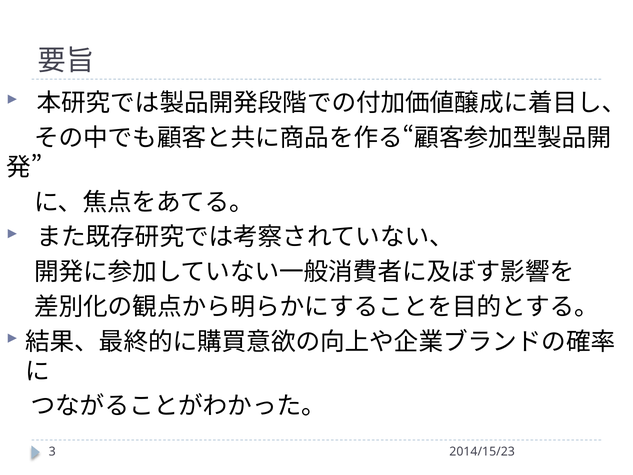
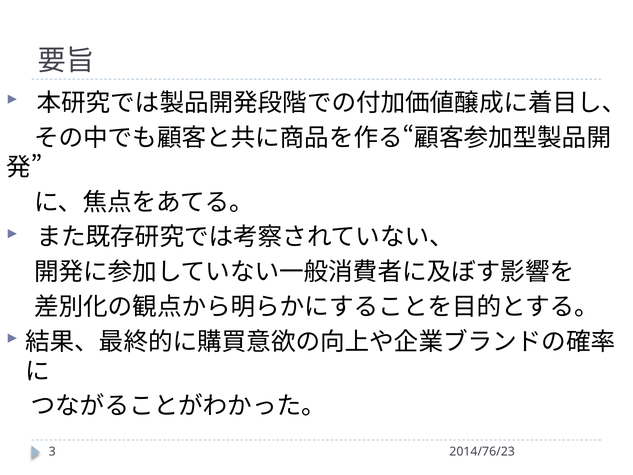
2014/15/23: 2014/15/23 -> 2014/76/23
